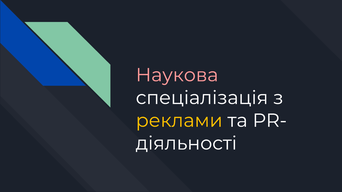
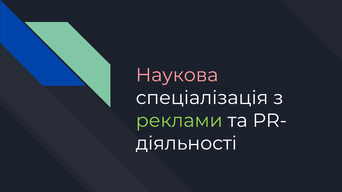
реклами colour: yellow -> light green
